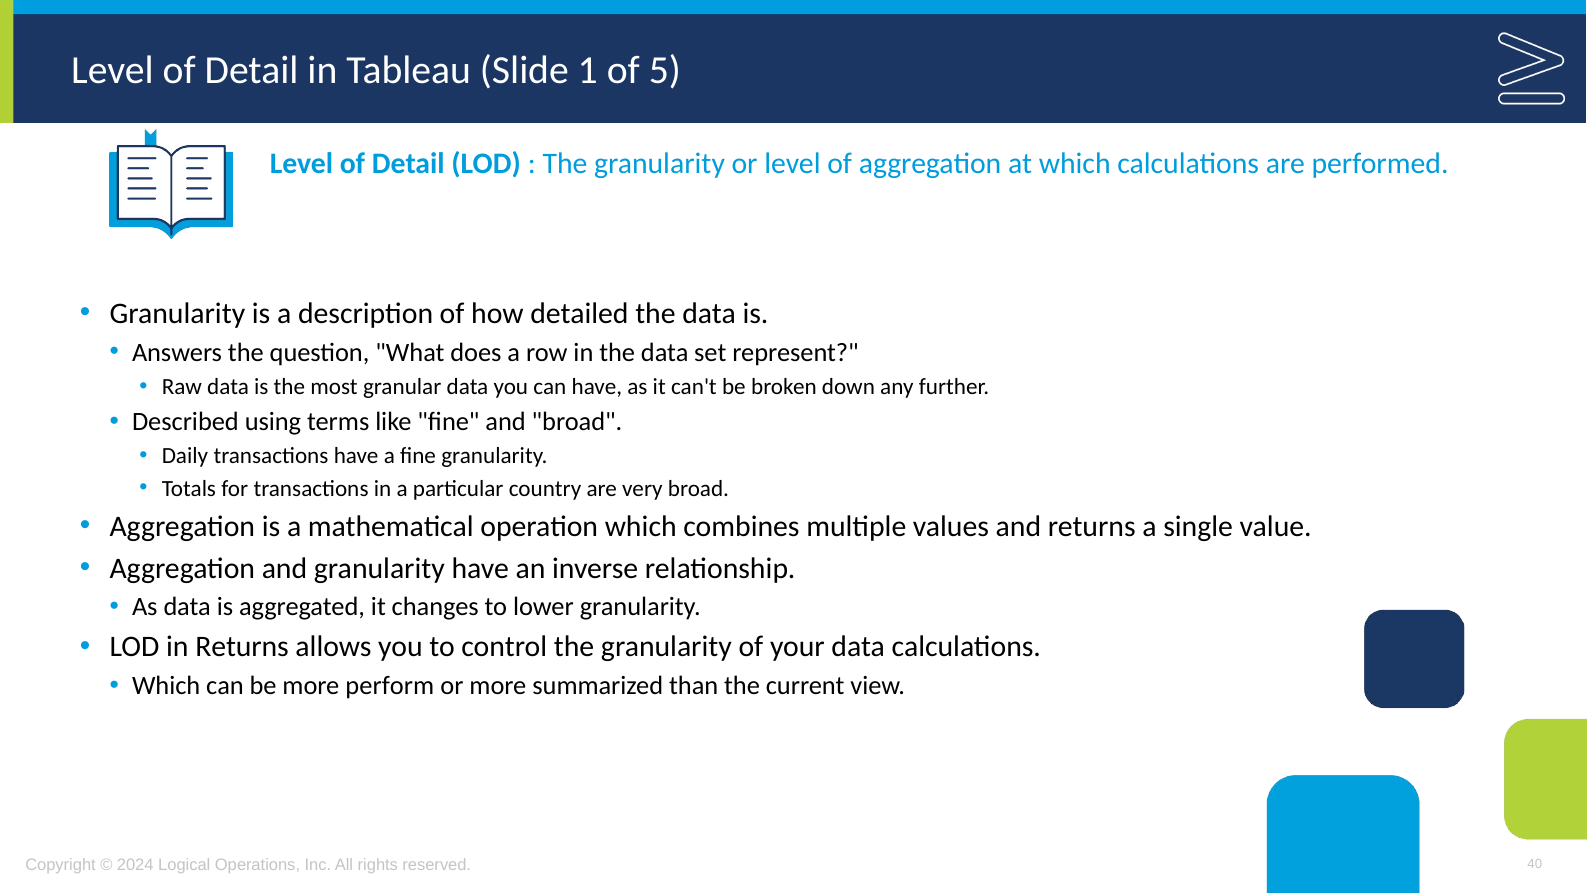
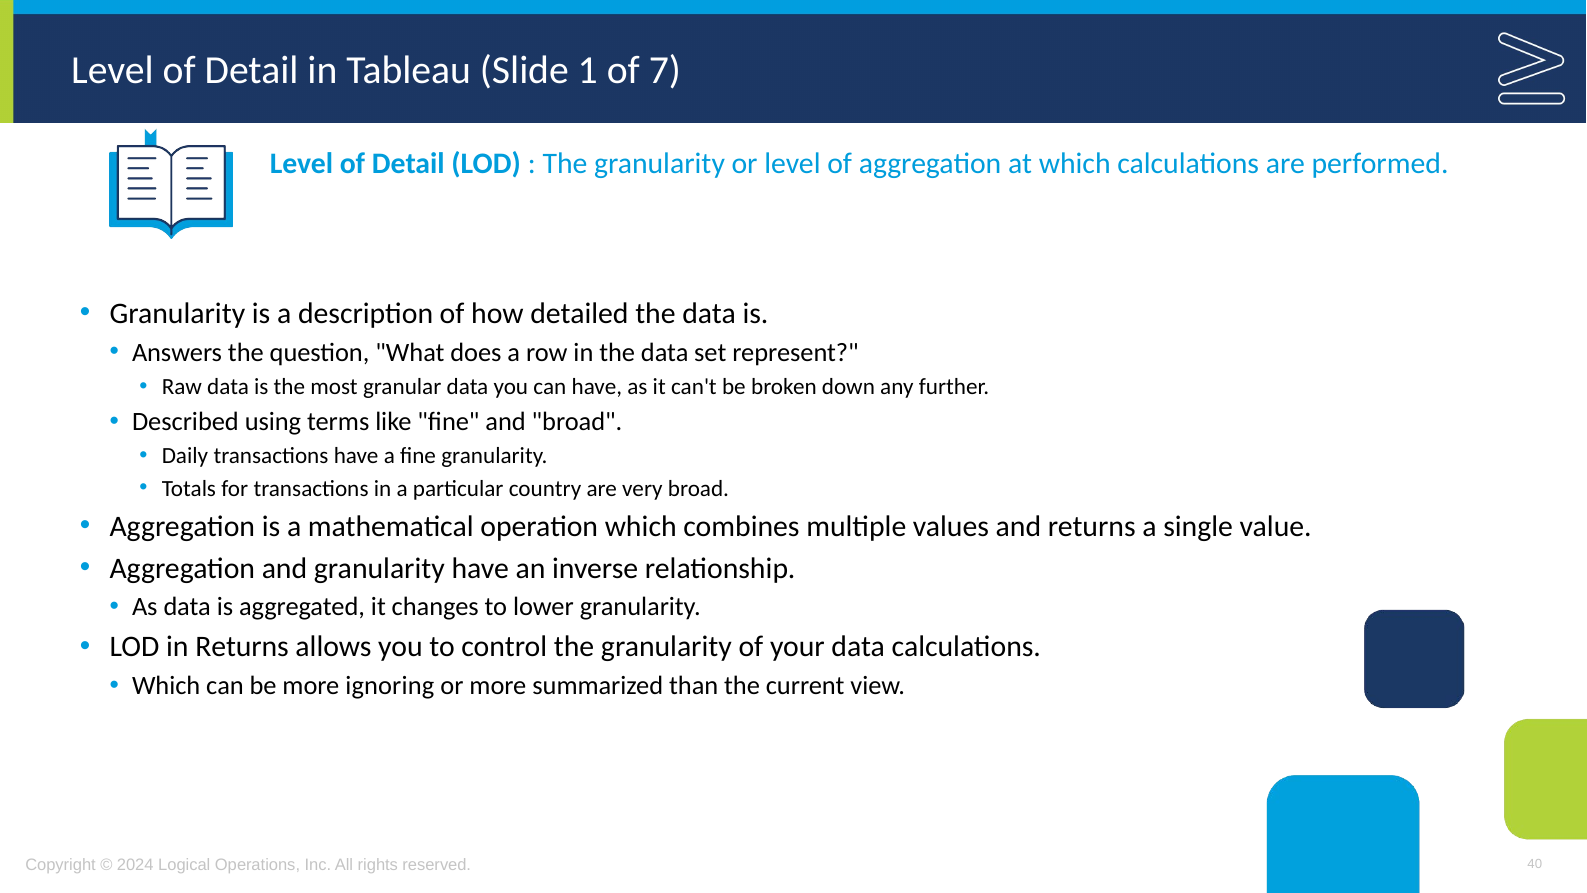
5: 5 -> 7
perform: perform -> ignoring
